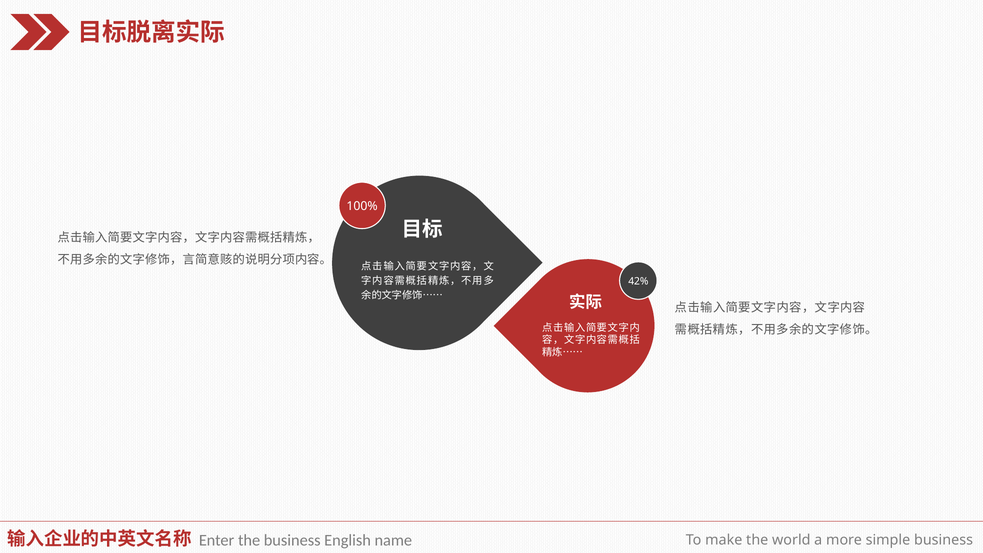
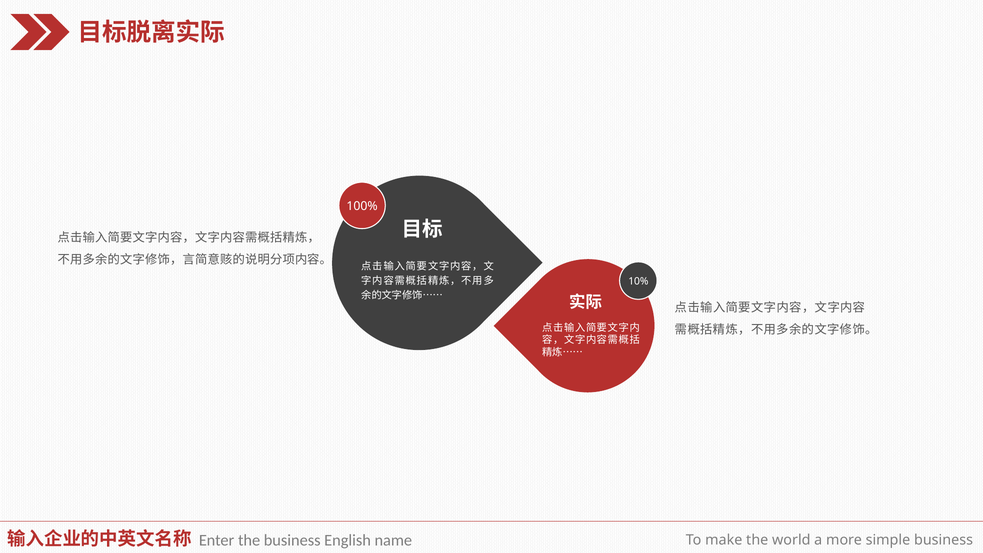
42%: 42% -> 10%
